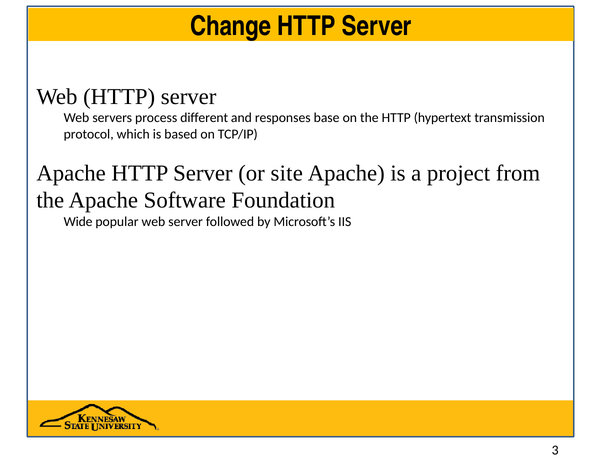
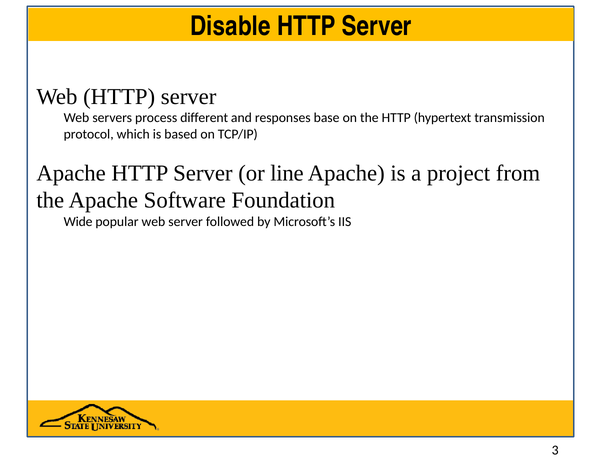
Change: Change -> Disable
site: site -> line
